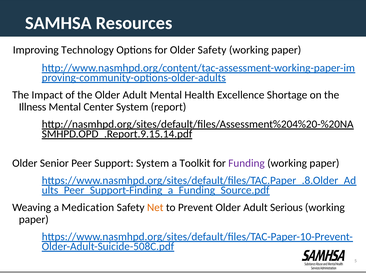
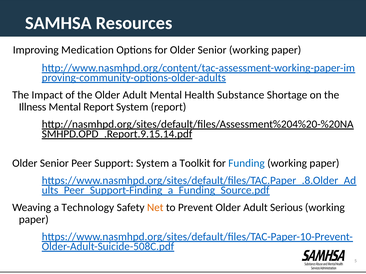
Technology: Technology -> Medication
for Older Safety: Safety -> Senior
Excellence: Excellence -> Substance
Mental Center: Center -> Report
Funding colour: purple -> blue
Medication: Medication -> Technology
